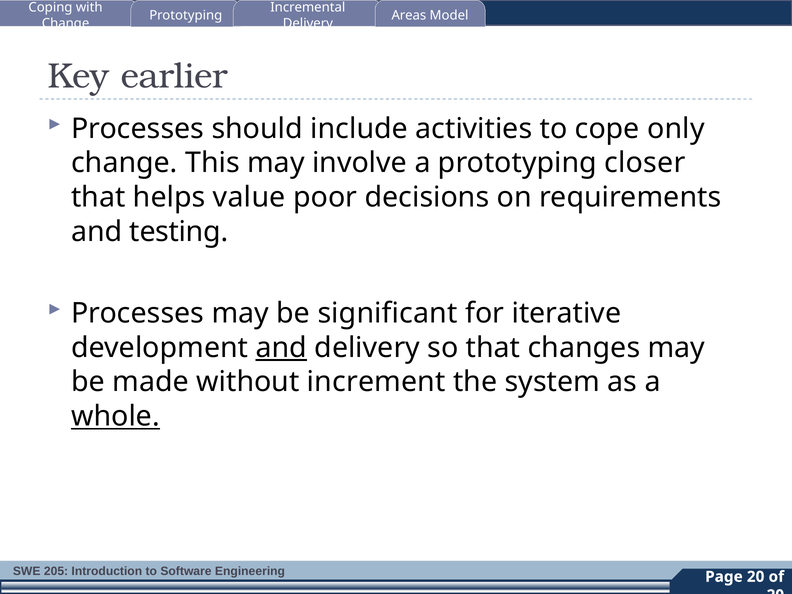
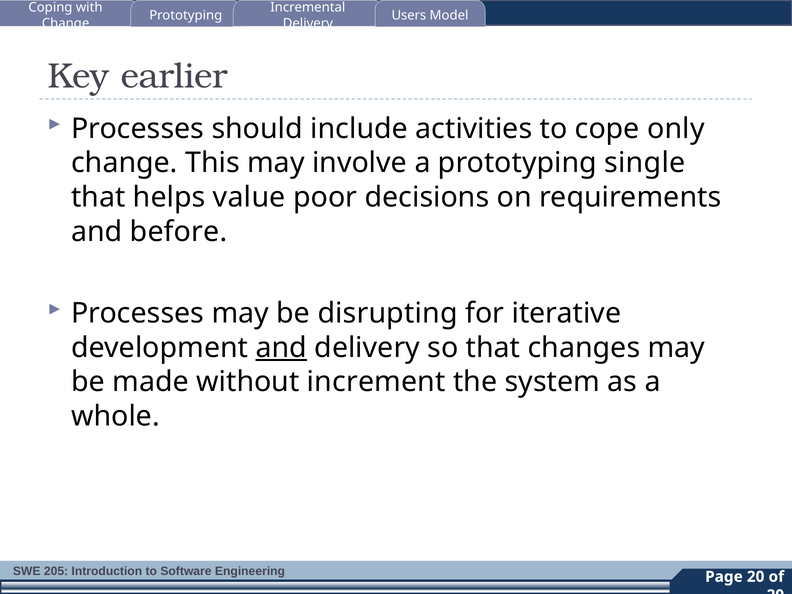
Areas: Areas -> Users
closer: closer -> single
testing: testing -> before
significant: significant -> disrupting
whole underline: present -> none
